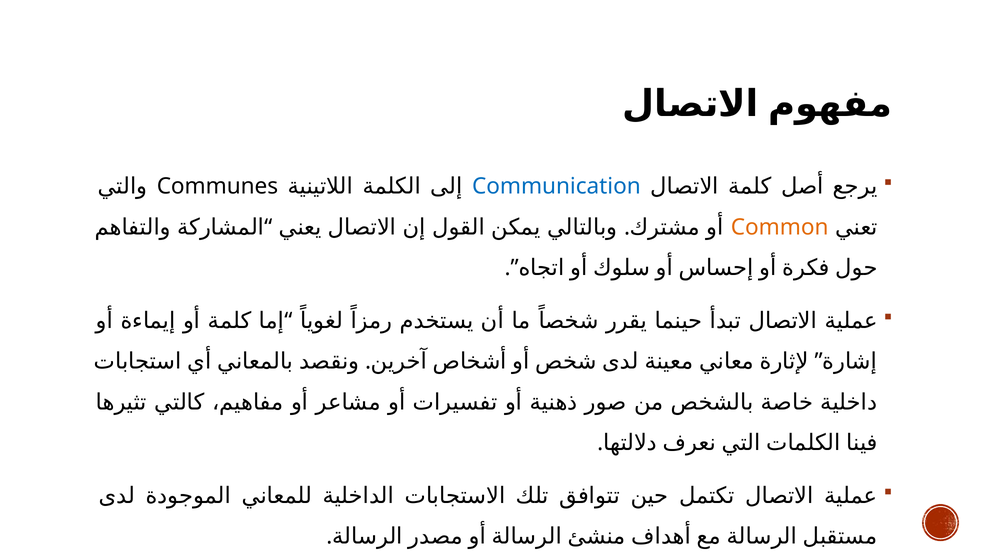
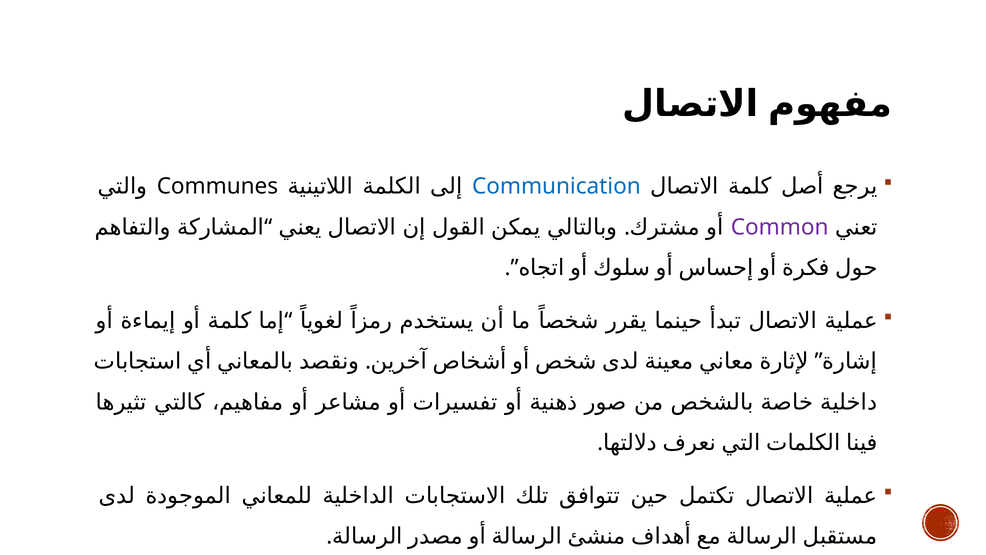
Common colour: orange -> purple
